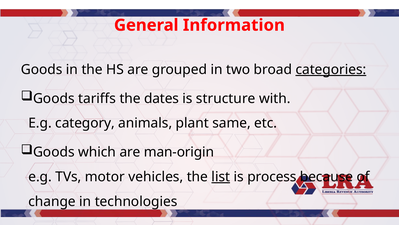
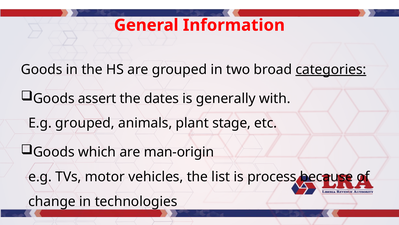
tariffs: tariffs -> assert
structure: structure -> generally
E.g category: category -> grouped
same: same -> stage
list underline: present -> none
